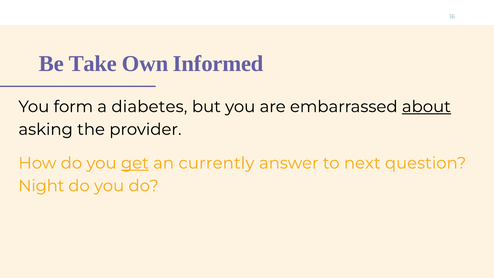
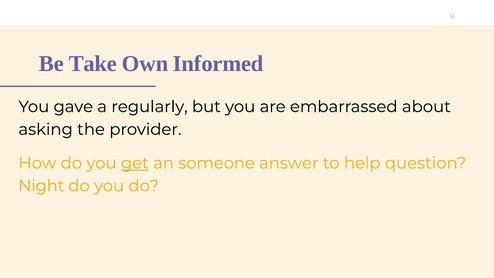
form: form -> gave
diabetes: diabetes -> regularly
about underline: present -> none
currently: currently -> someone
next: next -> help
